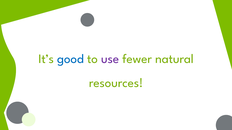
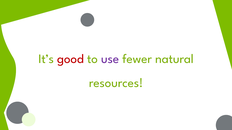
good colour: blue -> red
